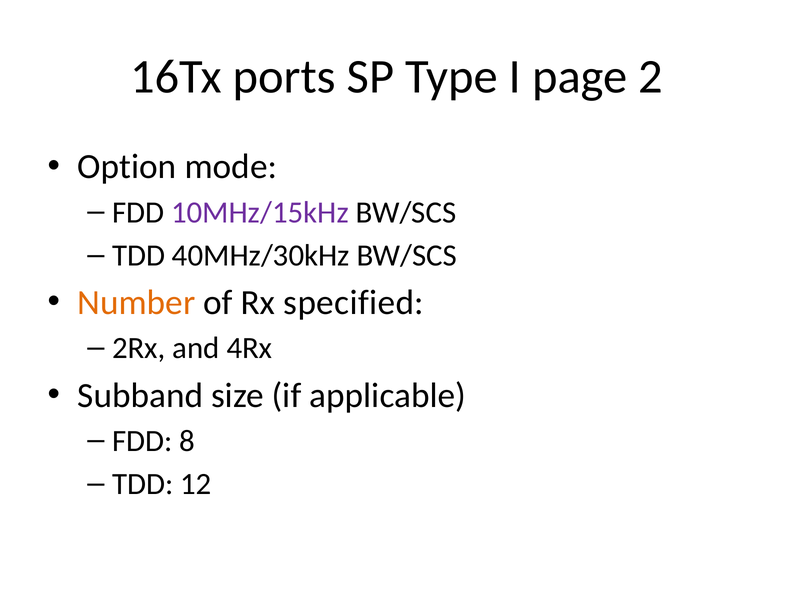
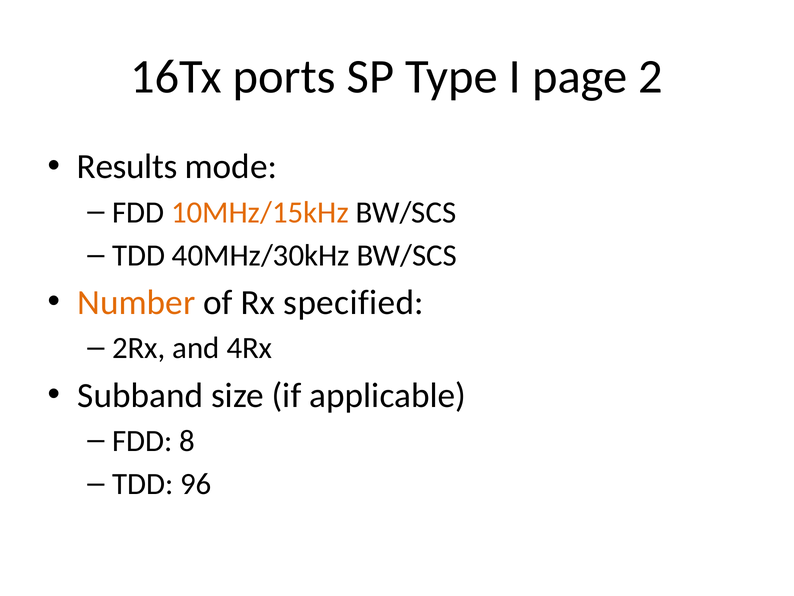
Option: Option -> Results
10MHz/15kHz colour: purple -> orange
12: 12 -> 96
